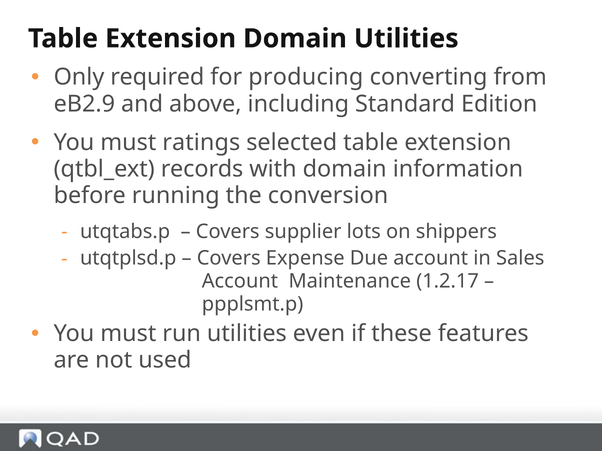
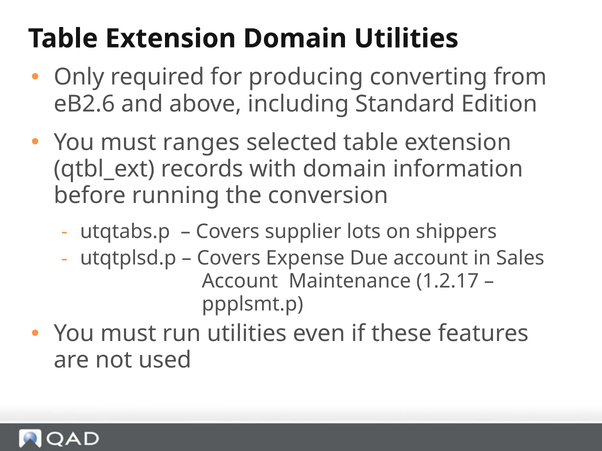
eB2.9: eB2.9 -> eB2.6
ratings: ratings -> ranges
